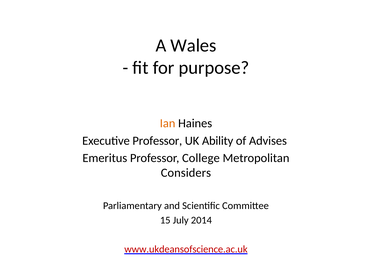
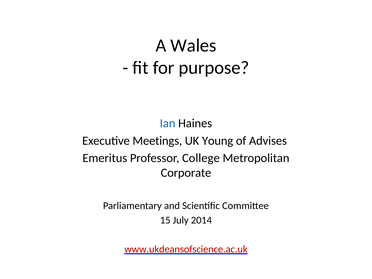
Ian colour: orange -> blue
Executive Professor: Professor -> Meetings
Ability: Ability -> Young
Considers: Considers -> Corporate
